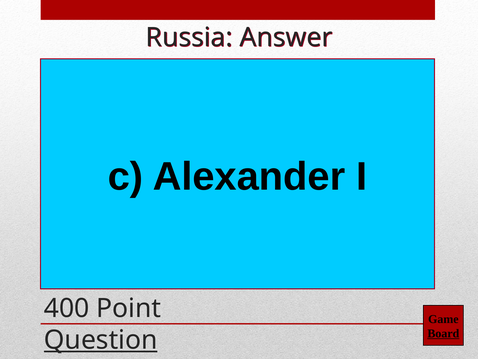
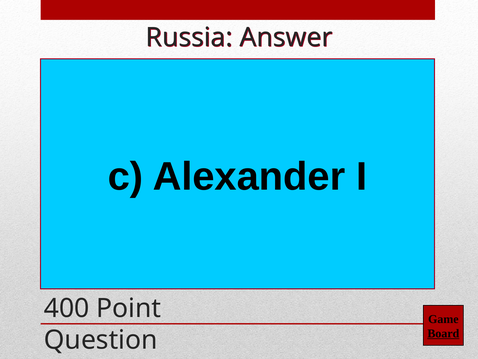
Question underline: present -> none
